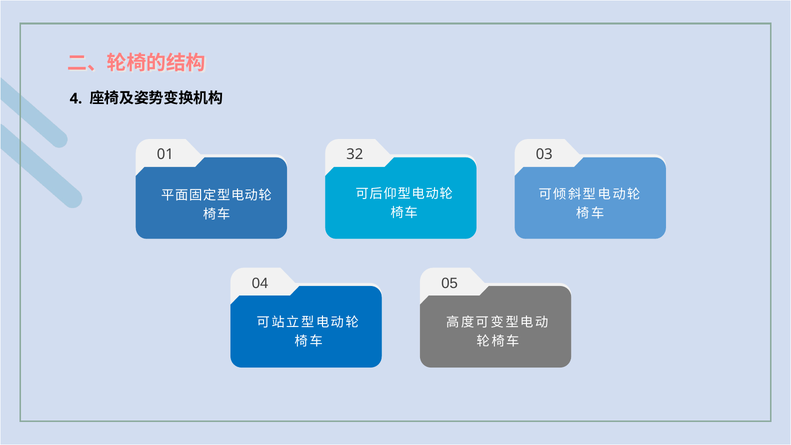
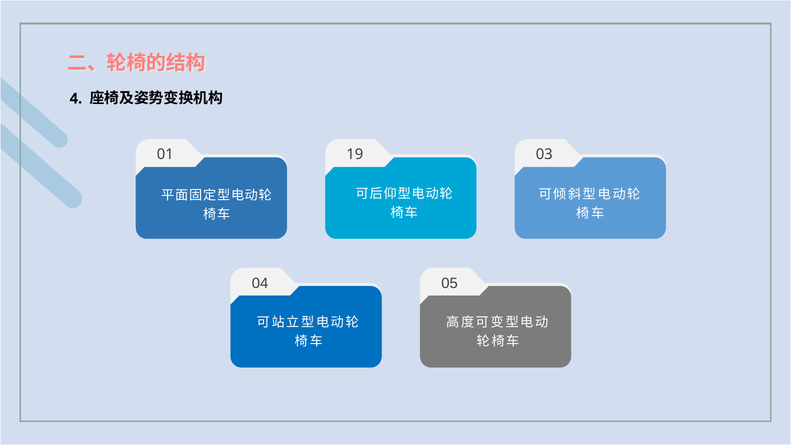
32: 32 -> 19
